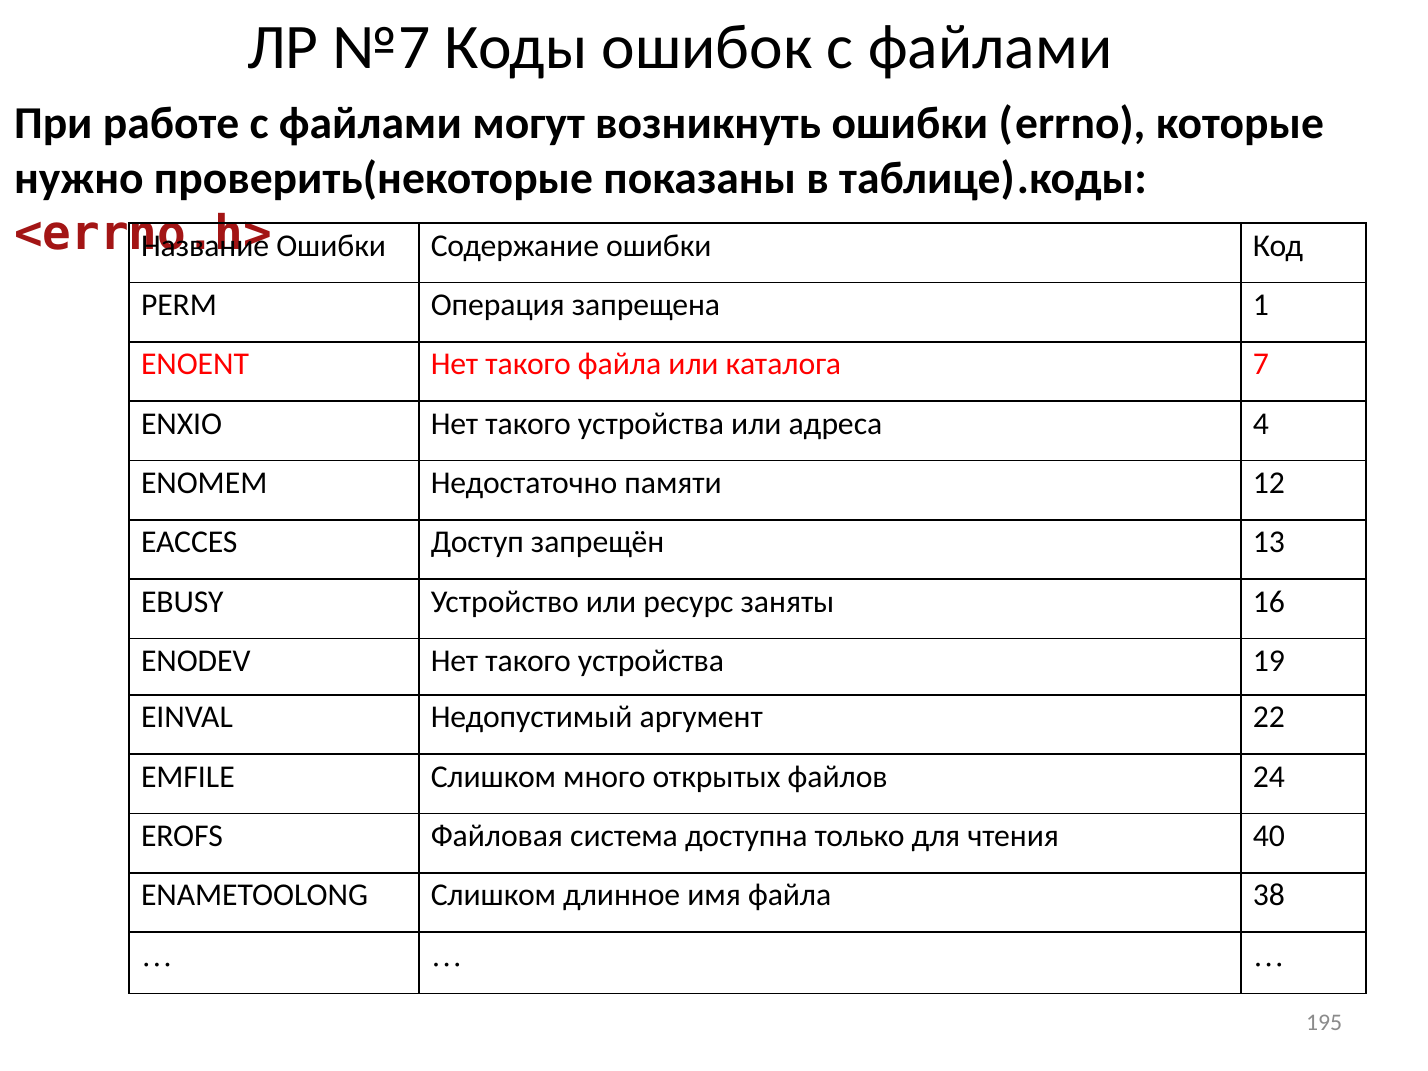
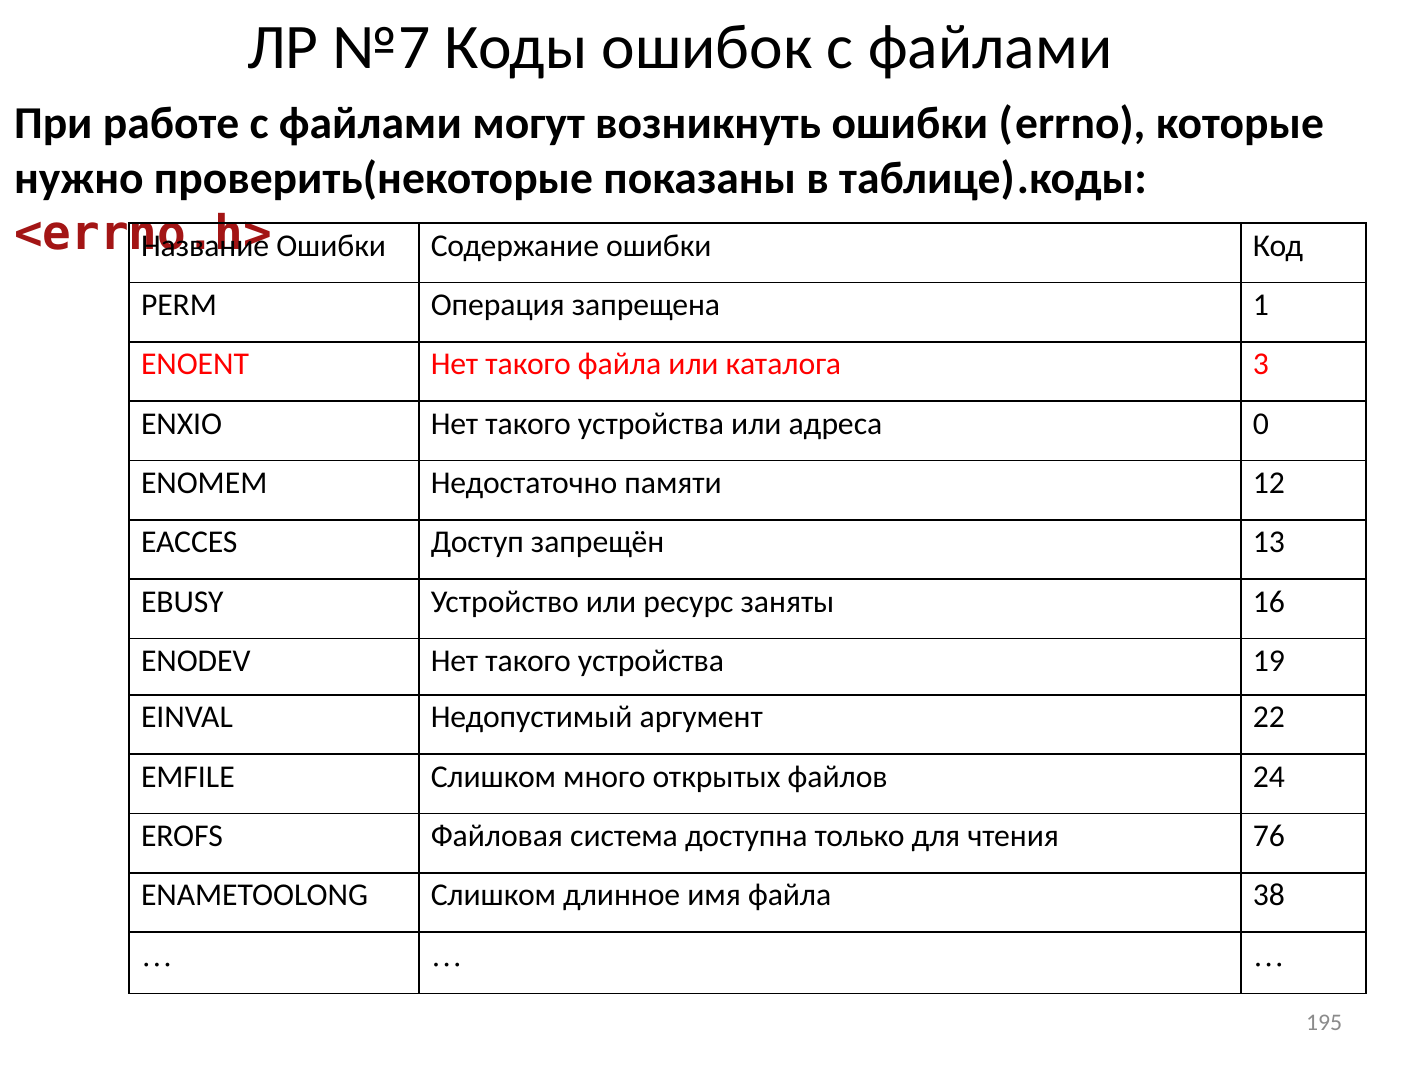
7: 7 -> 3
4: 4 -> 0
40: 40 -> 76
